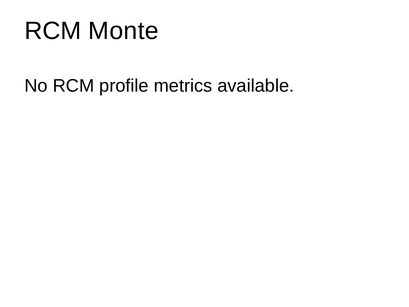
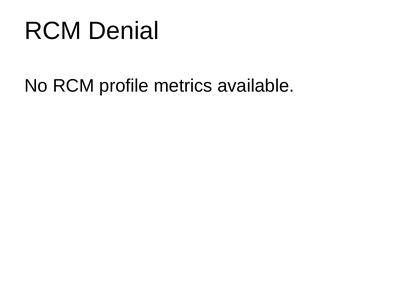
Monte: Monte -> Denial
